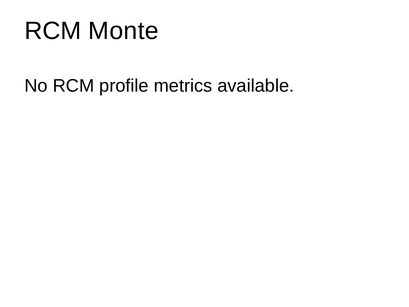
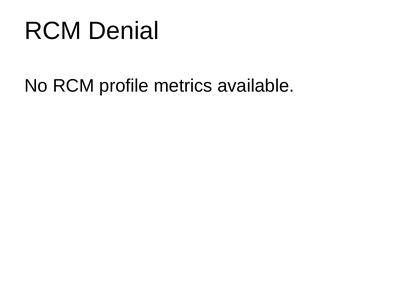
Monte: Monte -> Denial
